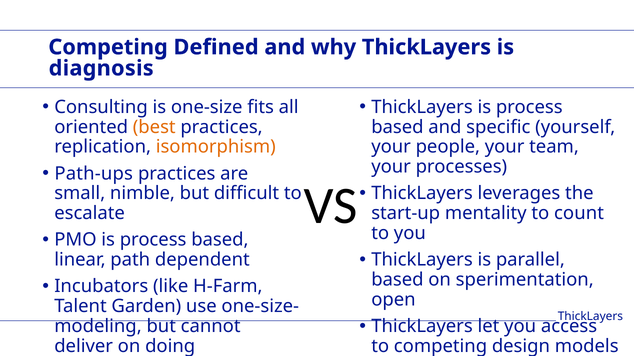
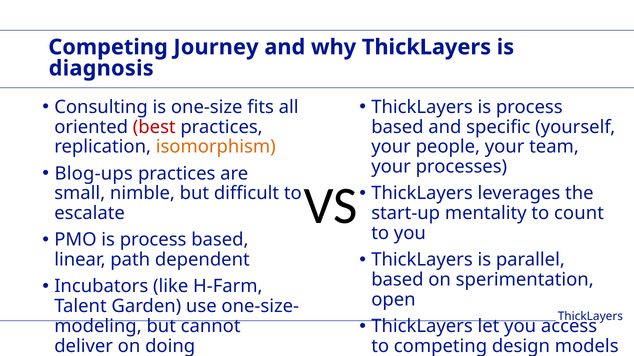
Defined: Defined -> Journey
best colour: orange -> red
Path-ups: Path-ups -> Blog-ups
